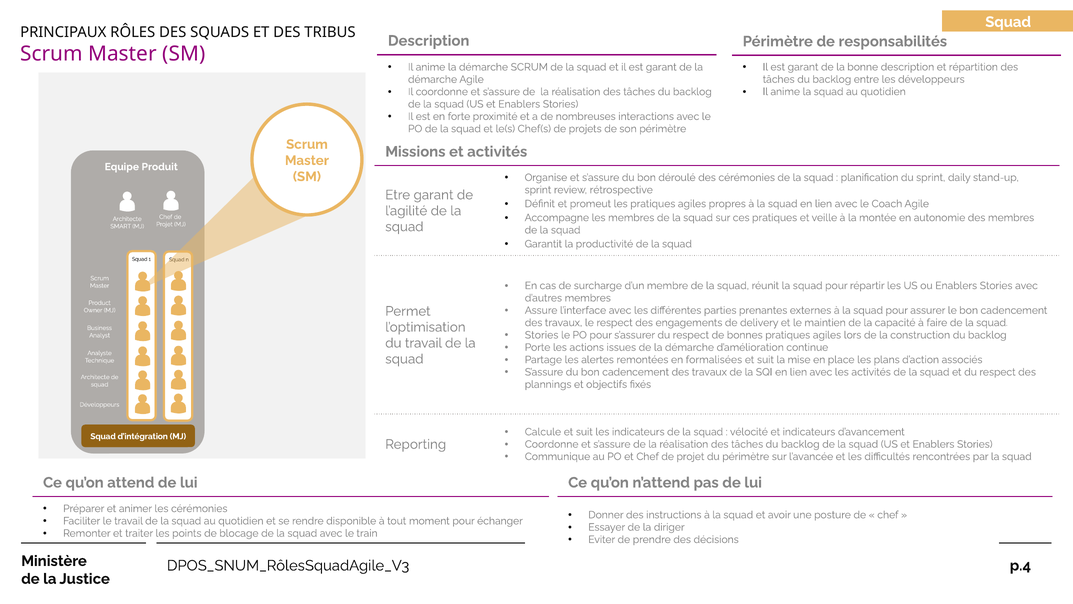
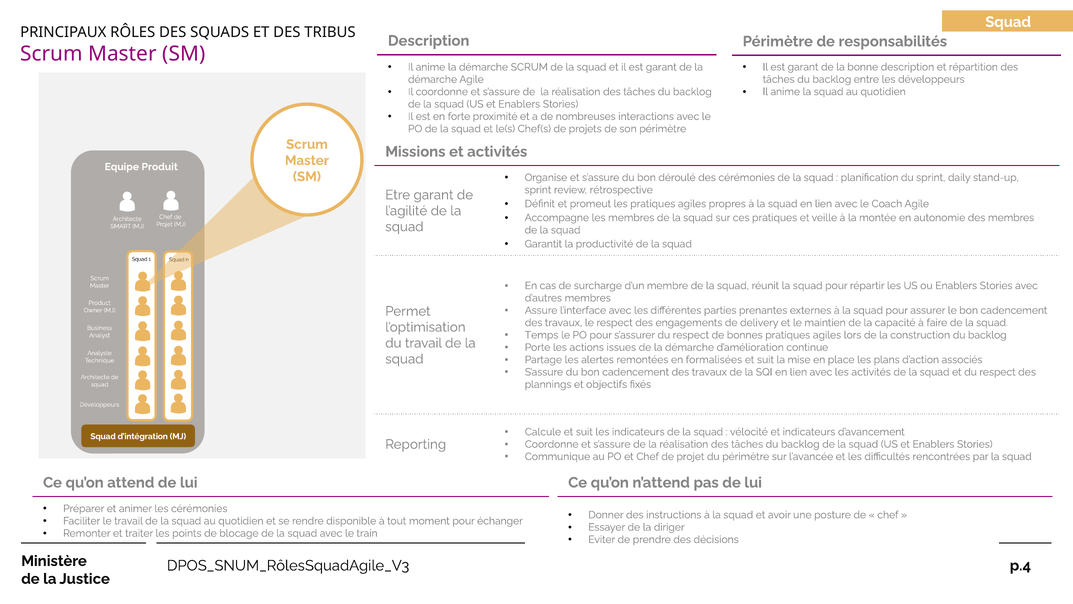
Stories at (542, 335): Stories -> Temps
